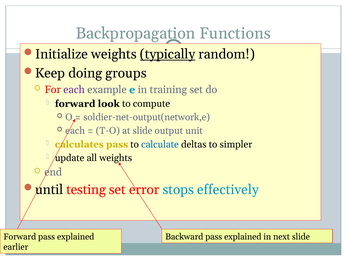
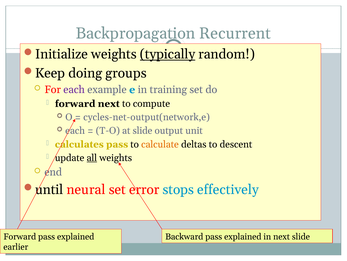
Functions: Functions -> Recurrent
forward look: look -> next
soldier-net-output(network,e: soldier-net-output(network,e -> cycles-net-output(network,e
calculate colour: blue -> orange
simpler: simpler -> descent
all underline: none -> present
testing: testing -> neural
